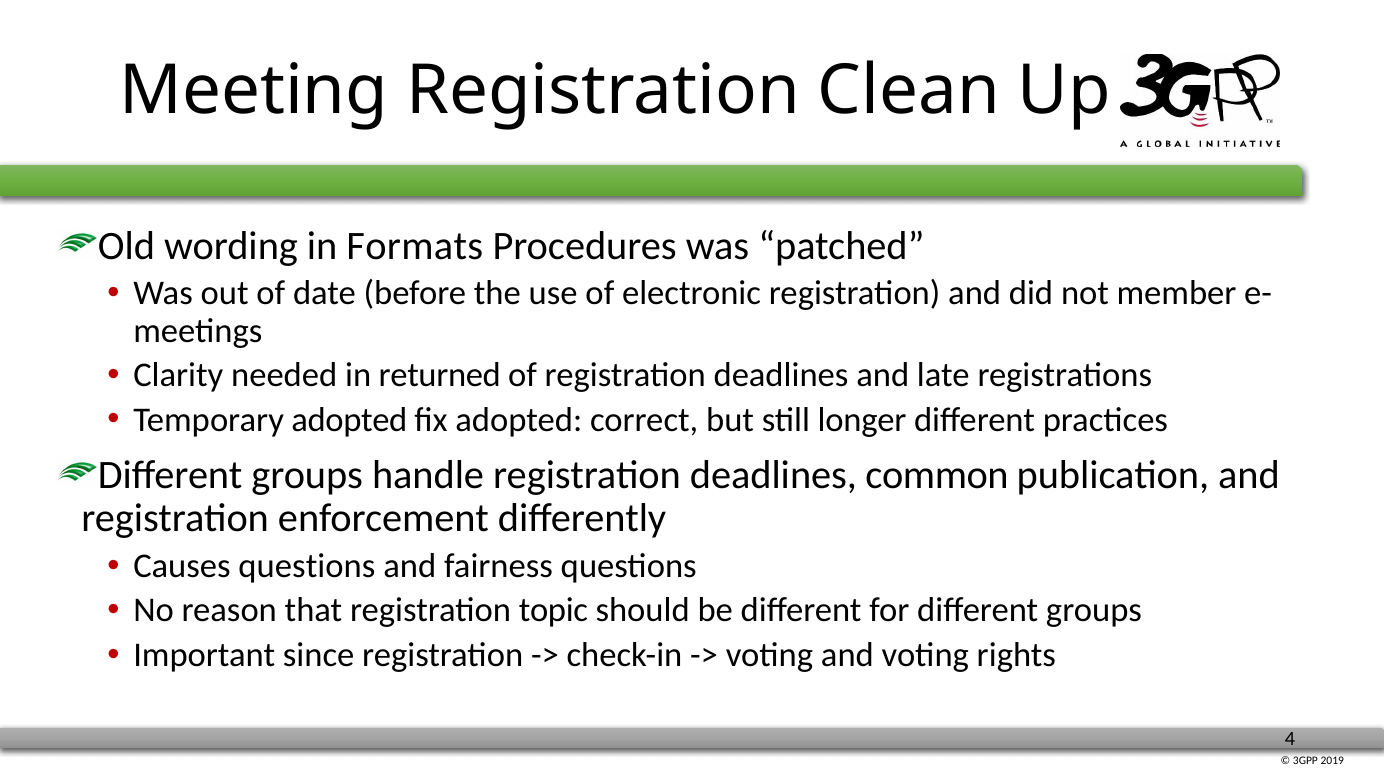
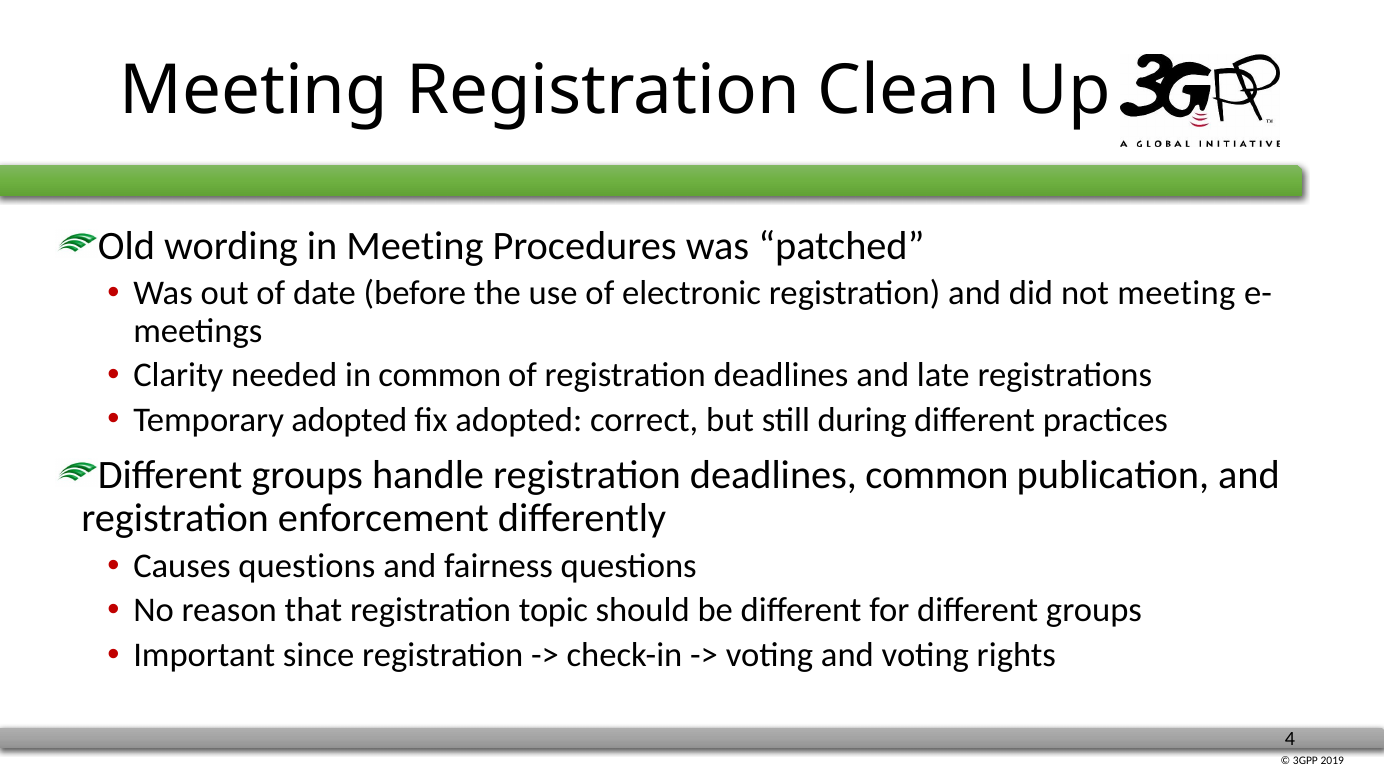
in Formats: Formats -> Meeting
not member: member -> meeting
in returned: returned -> common
longer: longer -> during
